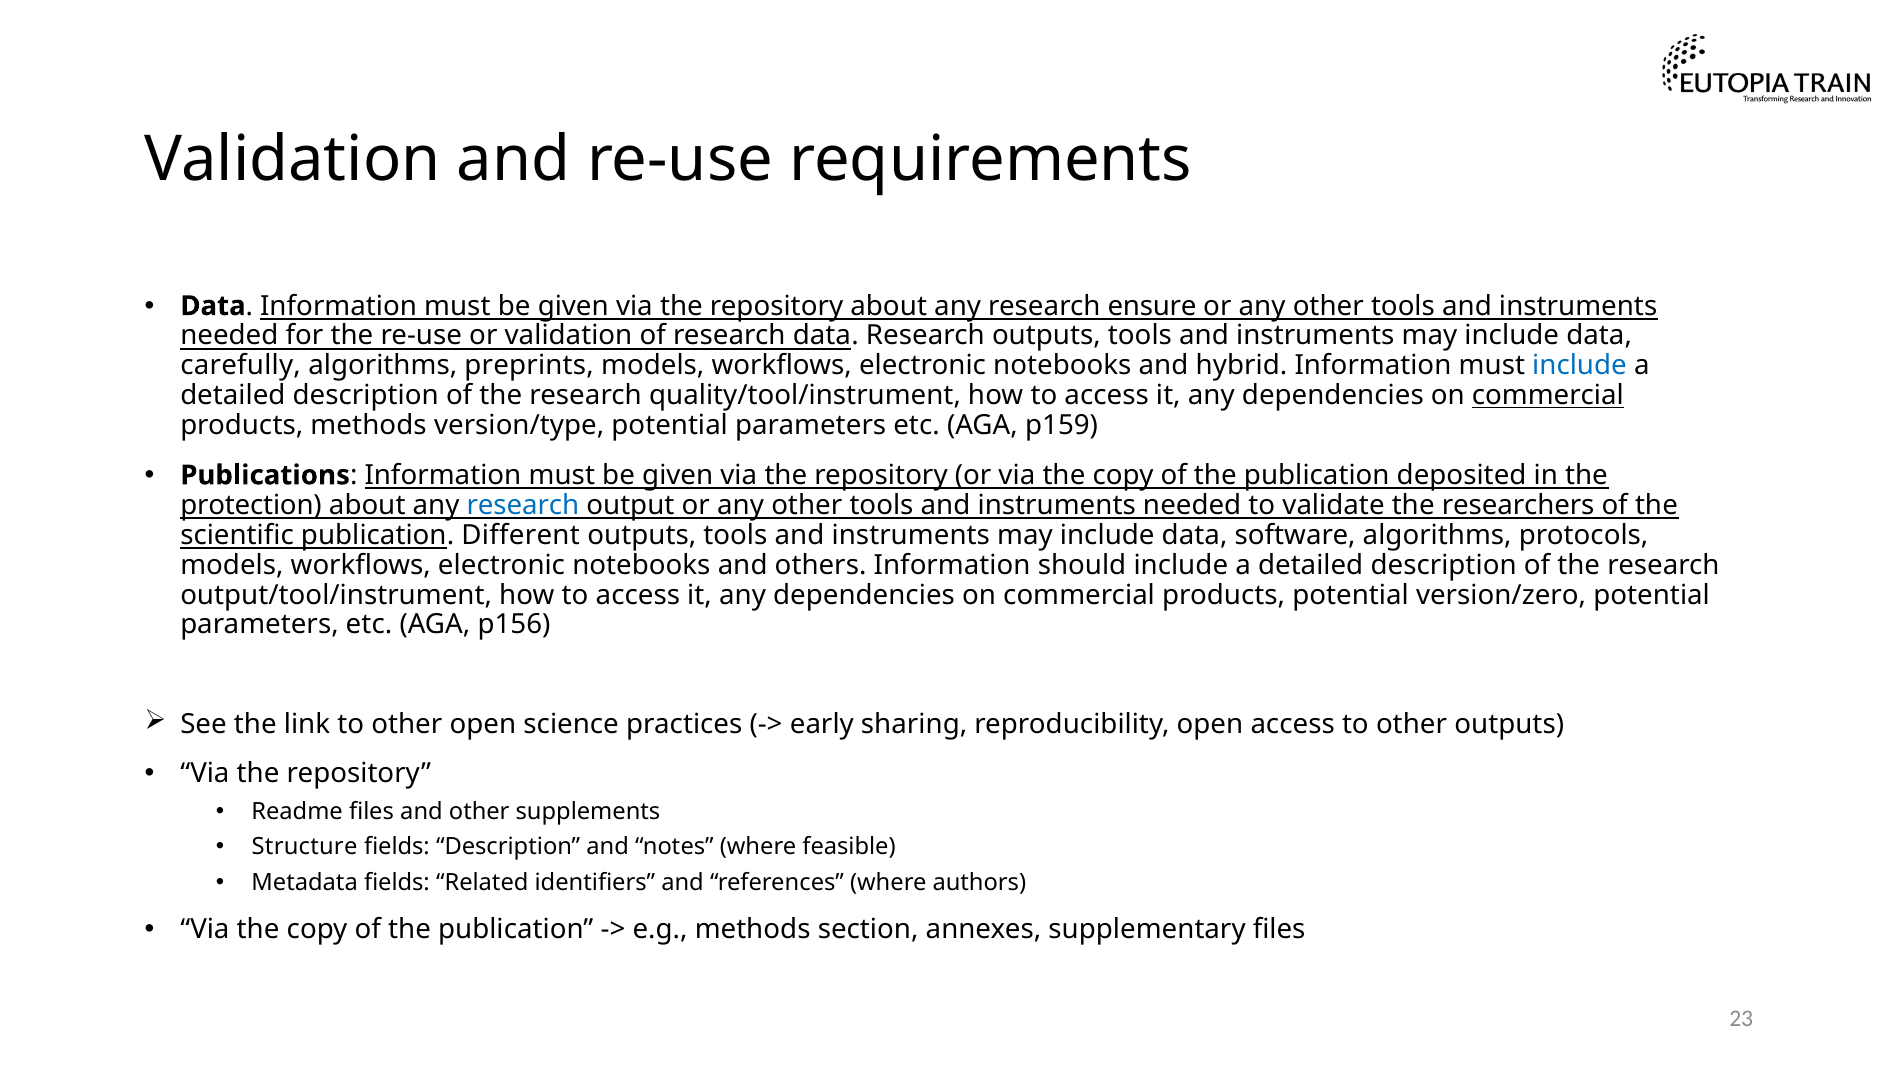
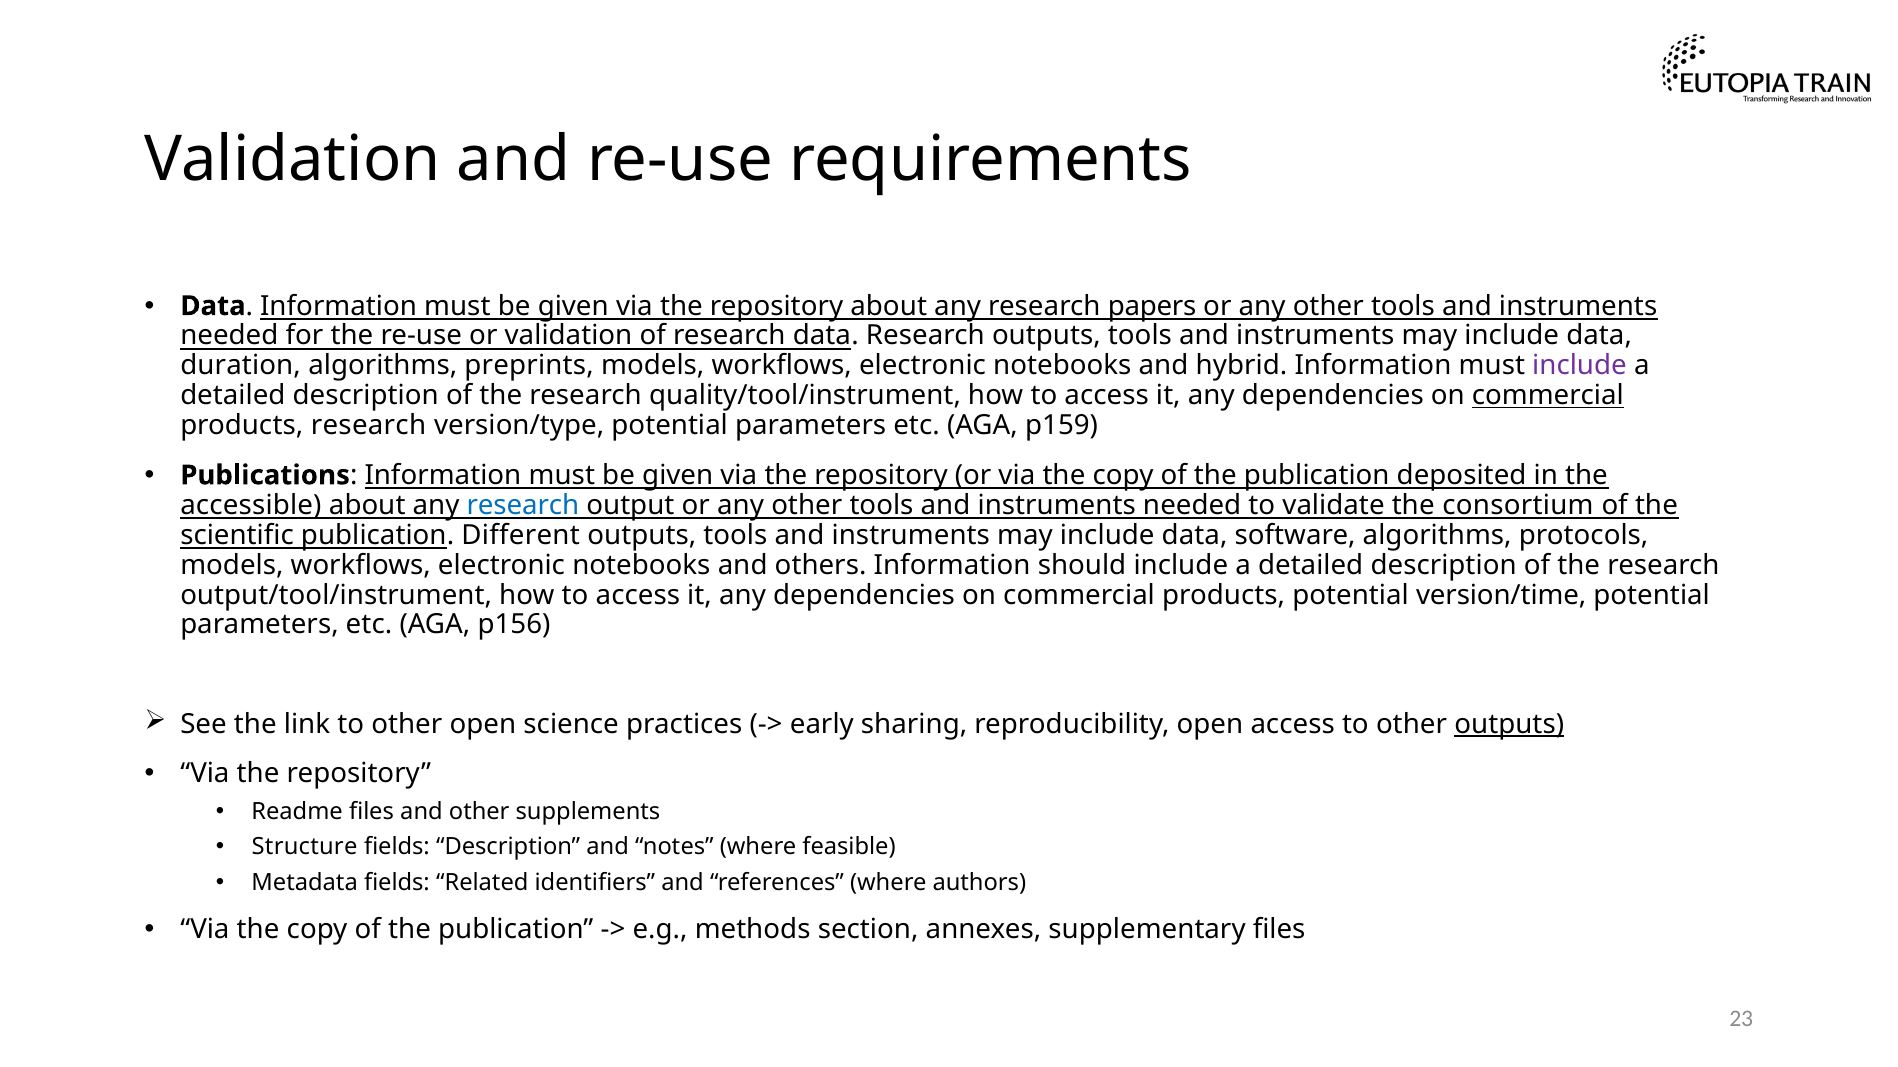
ensure: ensure -> papers
carefully: carefully -> duration
include at (1579, 366) colour: blue -> purple
products methods: methods -> research
protection: protection -> accessible
researchers: researchers -> consortium
version/zero: version/zero -> version/time
outputs at (1509, 725) underline: none -> present
